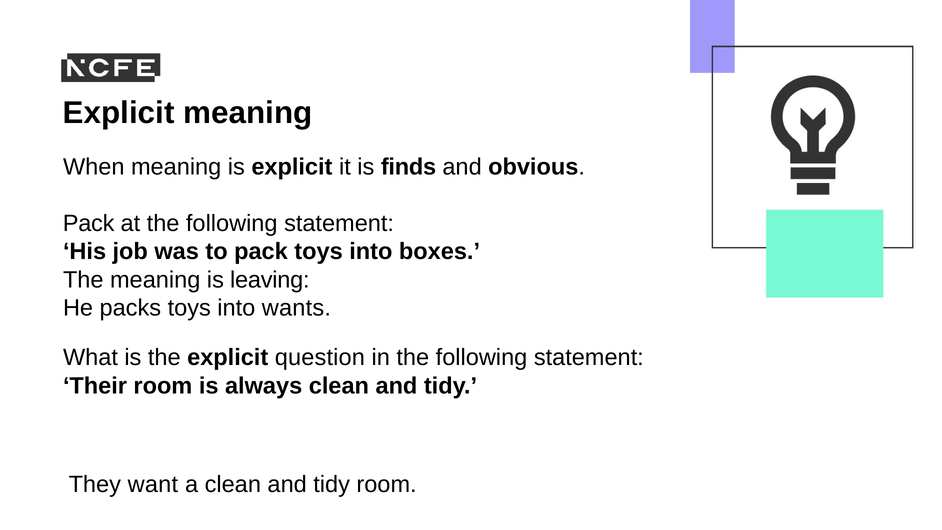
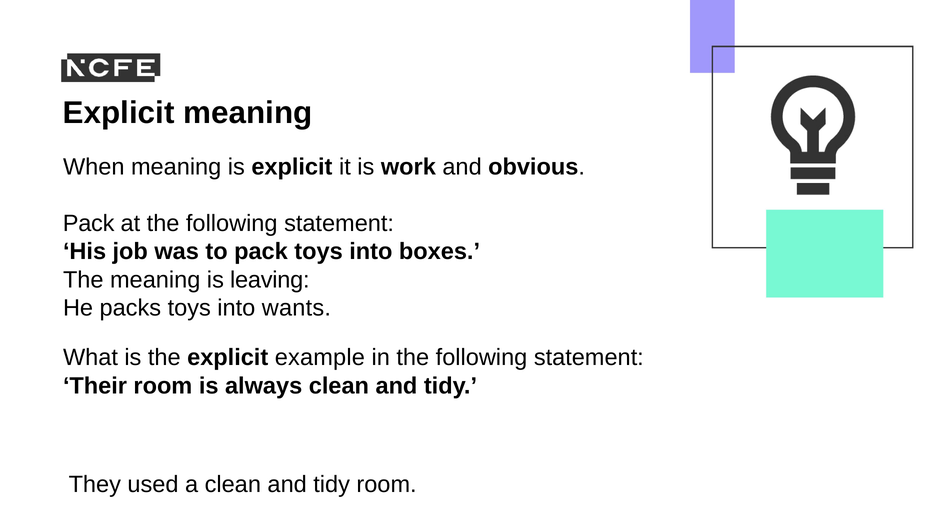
finds: finds -> work
question: question -> example
want: want -> used
